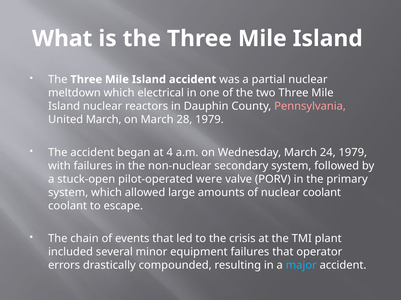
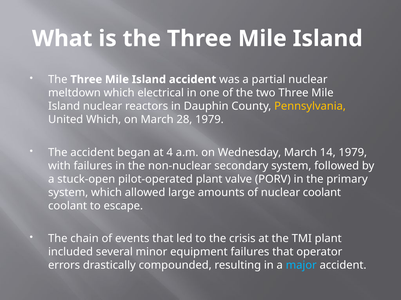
Pennsylvania colour: pink -> yellow
United March: March -> Which
24: 24 -> 14
pilot-operated were: were -> plant
